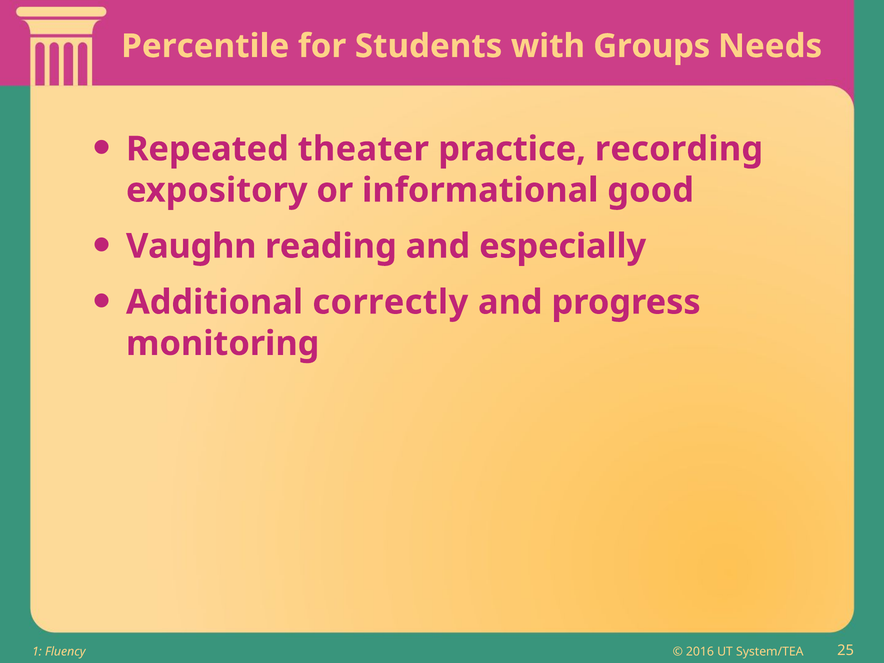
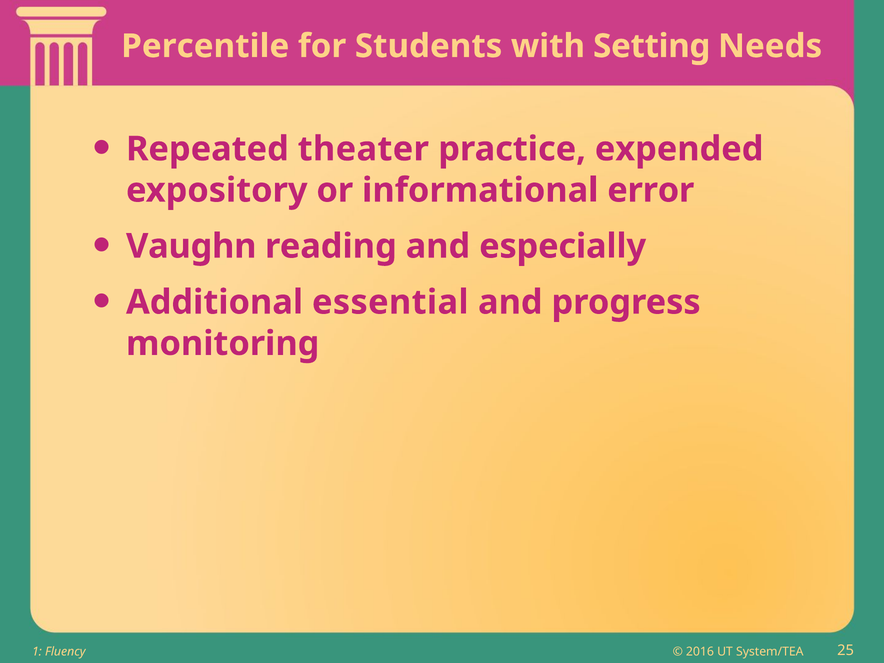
Groups: Groups -> Setting
recording: recording -> expended
good: good -> error
correctly: correctly -> essential
